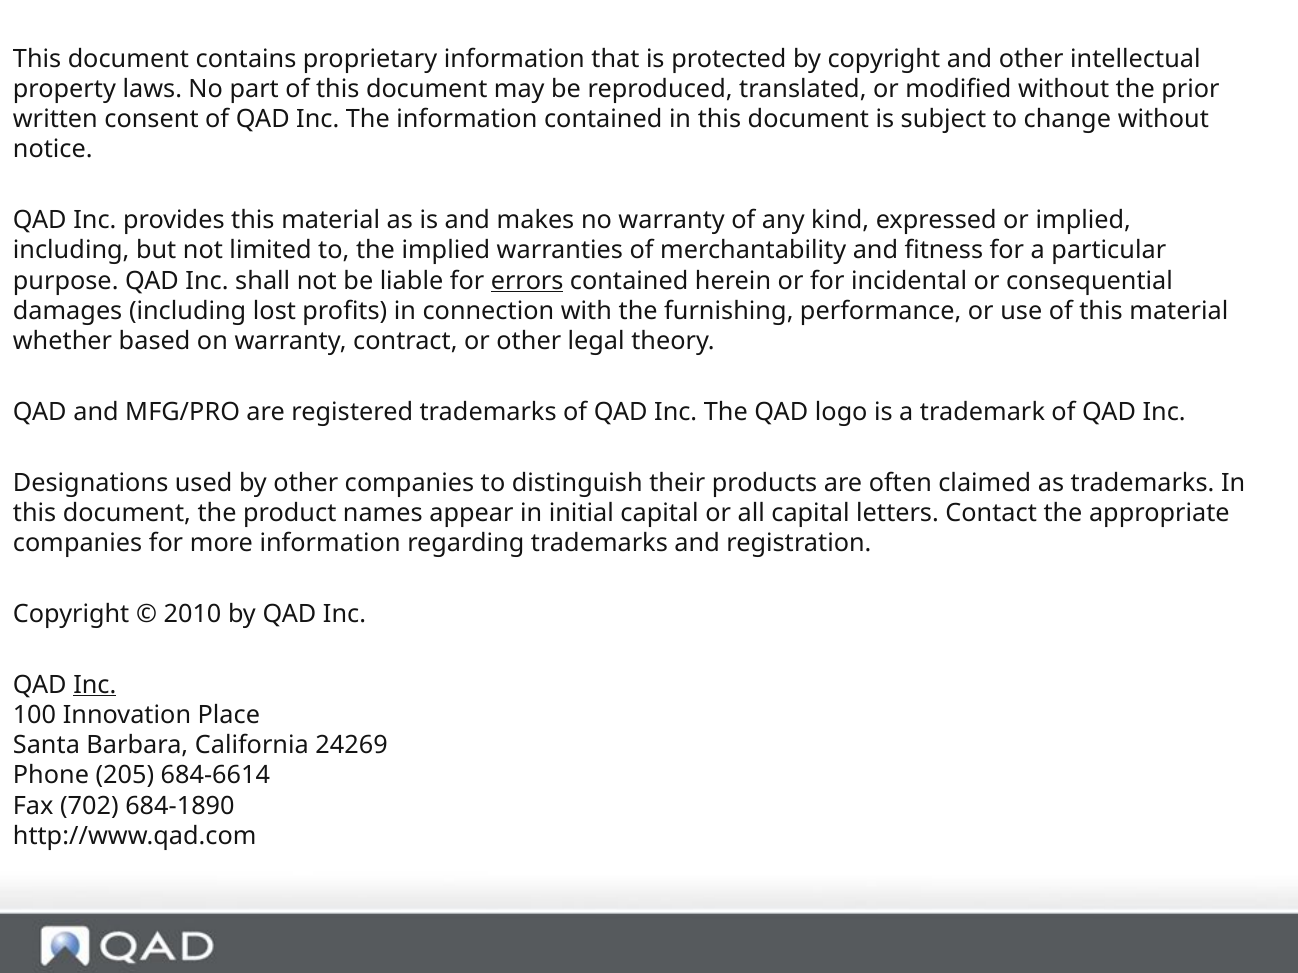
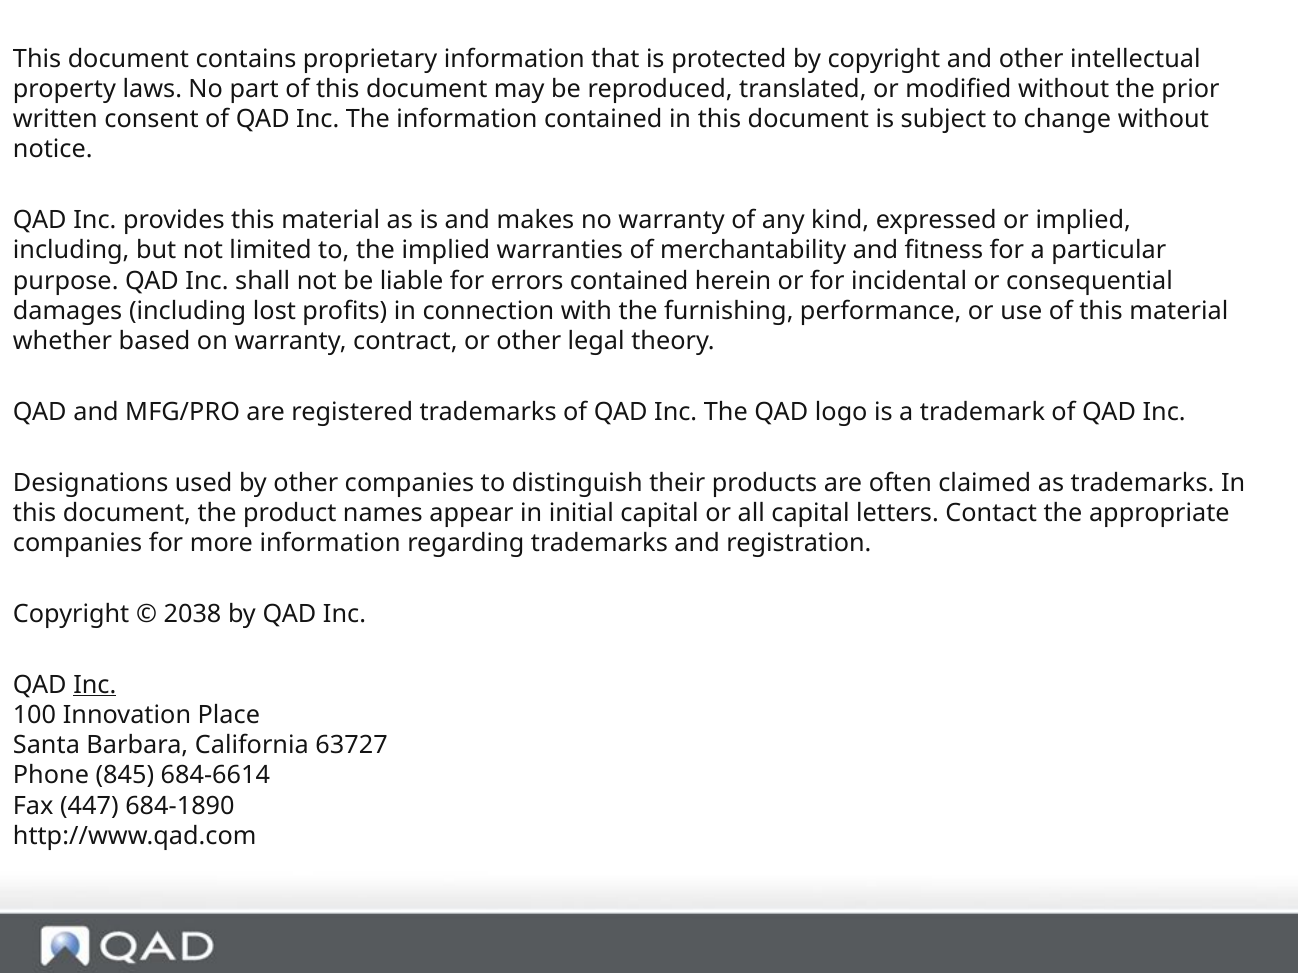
errors underline: present -> none
2010: 2010 -> 2038
24269: 24269 -> 63727
205: 205 -> 845
702: 702 -> 447
